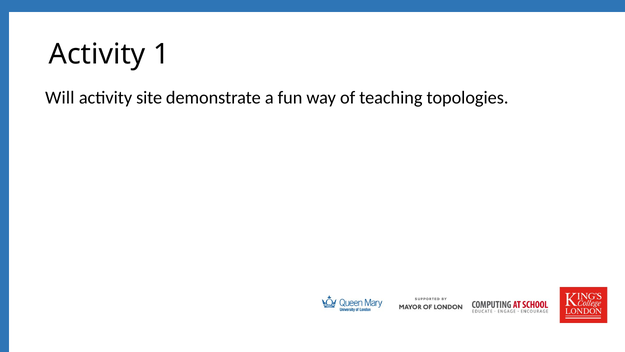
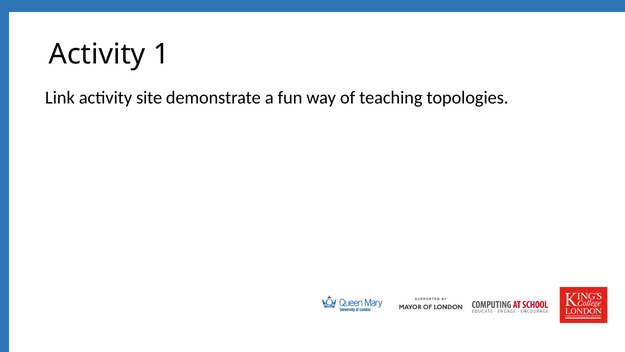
Will: Will -> Link
